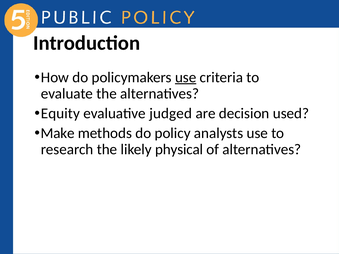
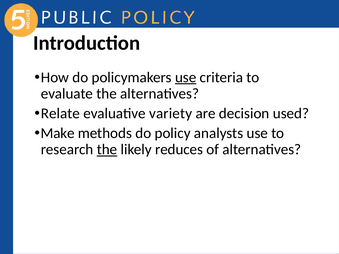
Equity: Equity -> Relate
judged: judged -> variety
the at (107, 150) underline: none -> present
physical: physical -> reduces
